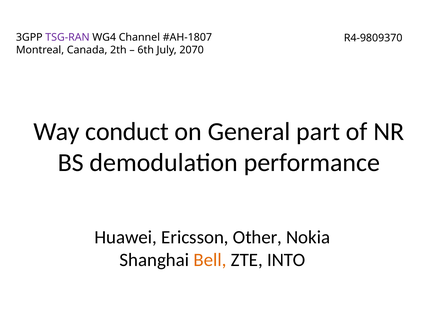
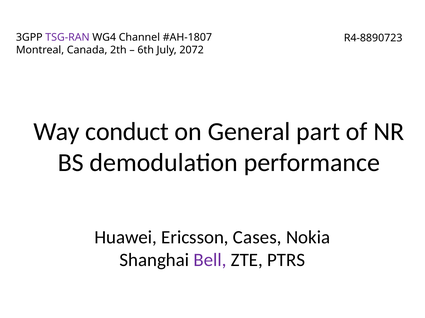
R4-9809370: R4-9809370 -> R4-8890723
2070: 2070 -> 2072
Other: Other -> Cases
Bell colour: orange -> purple
INTO: INTO -> PTRS
